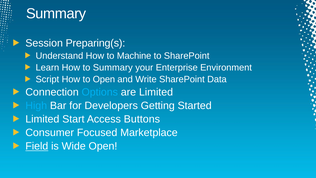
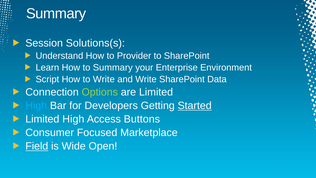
Preparing(s: Preparing(s -> Solutions(s
Machine: Machine -> Provider
to Open: Open -> Write
Options colour: light blue -> light green
Started underline: none -> present
Start at (73, 119): Start -> High
